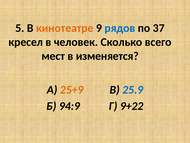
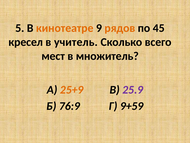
рядов colour: blue -> orange
37: 37 -> 45
человек: человек -> учитель
изменяется: изменяется -> множитель
25.9 colour: blue -> purple
94:9: 94:9 -> 76:9
9+22: 9+22 -> 9+59
